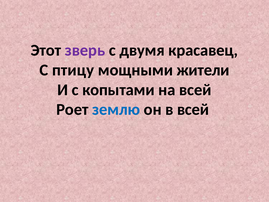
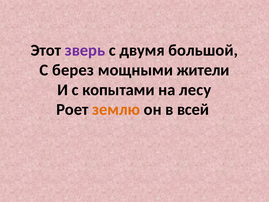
красавец: красавец -> большой
птицу: птицу -> берез
на всей: всей -> лесу
землю colour: blue -> orange
